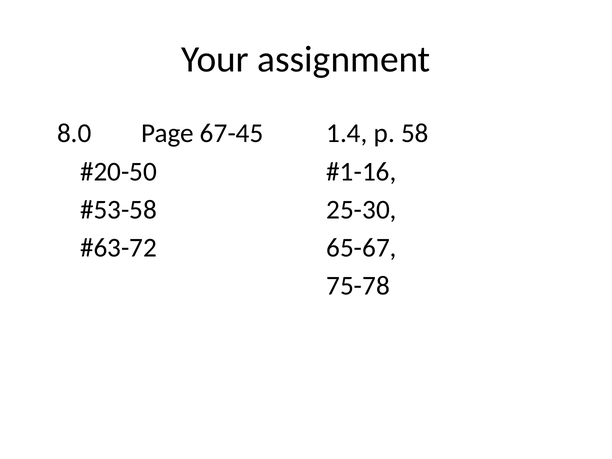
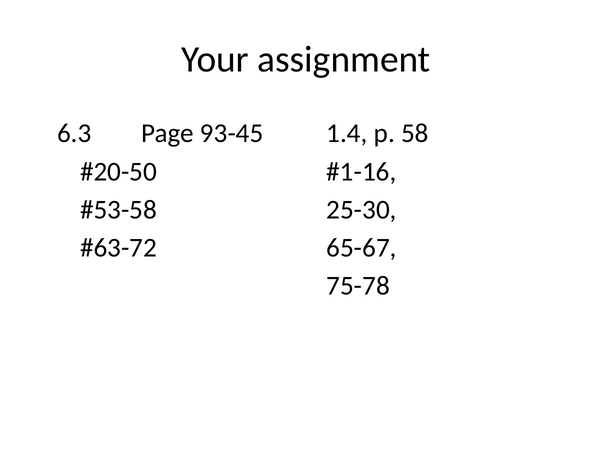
8.0: 8.0 -> 6.3
67-45: 67-45 -> 93-45
